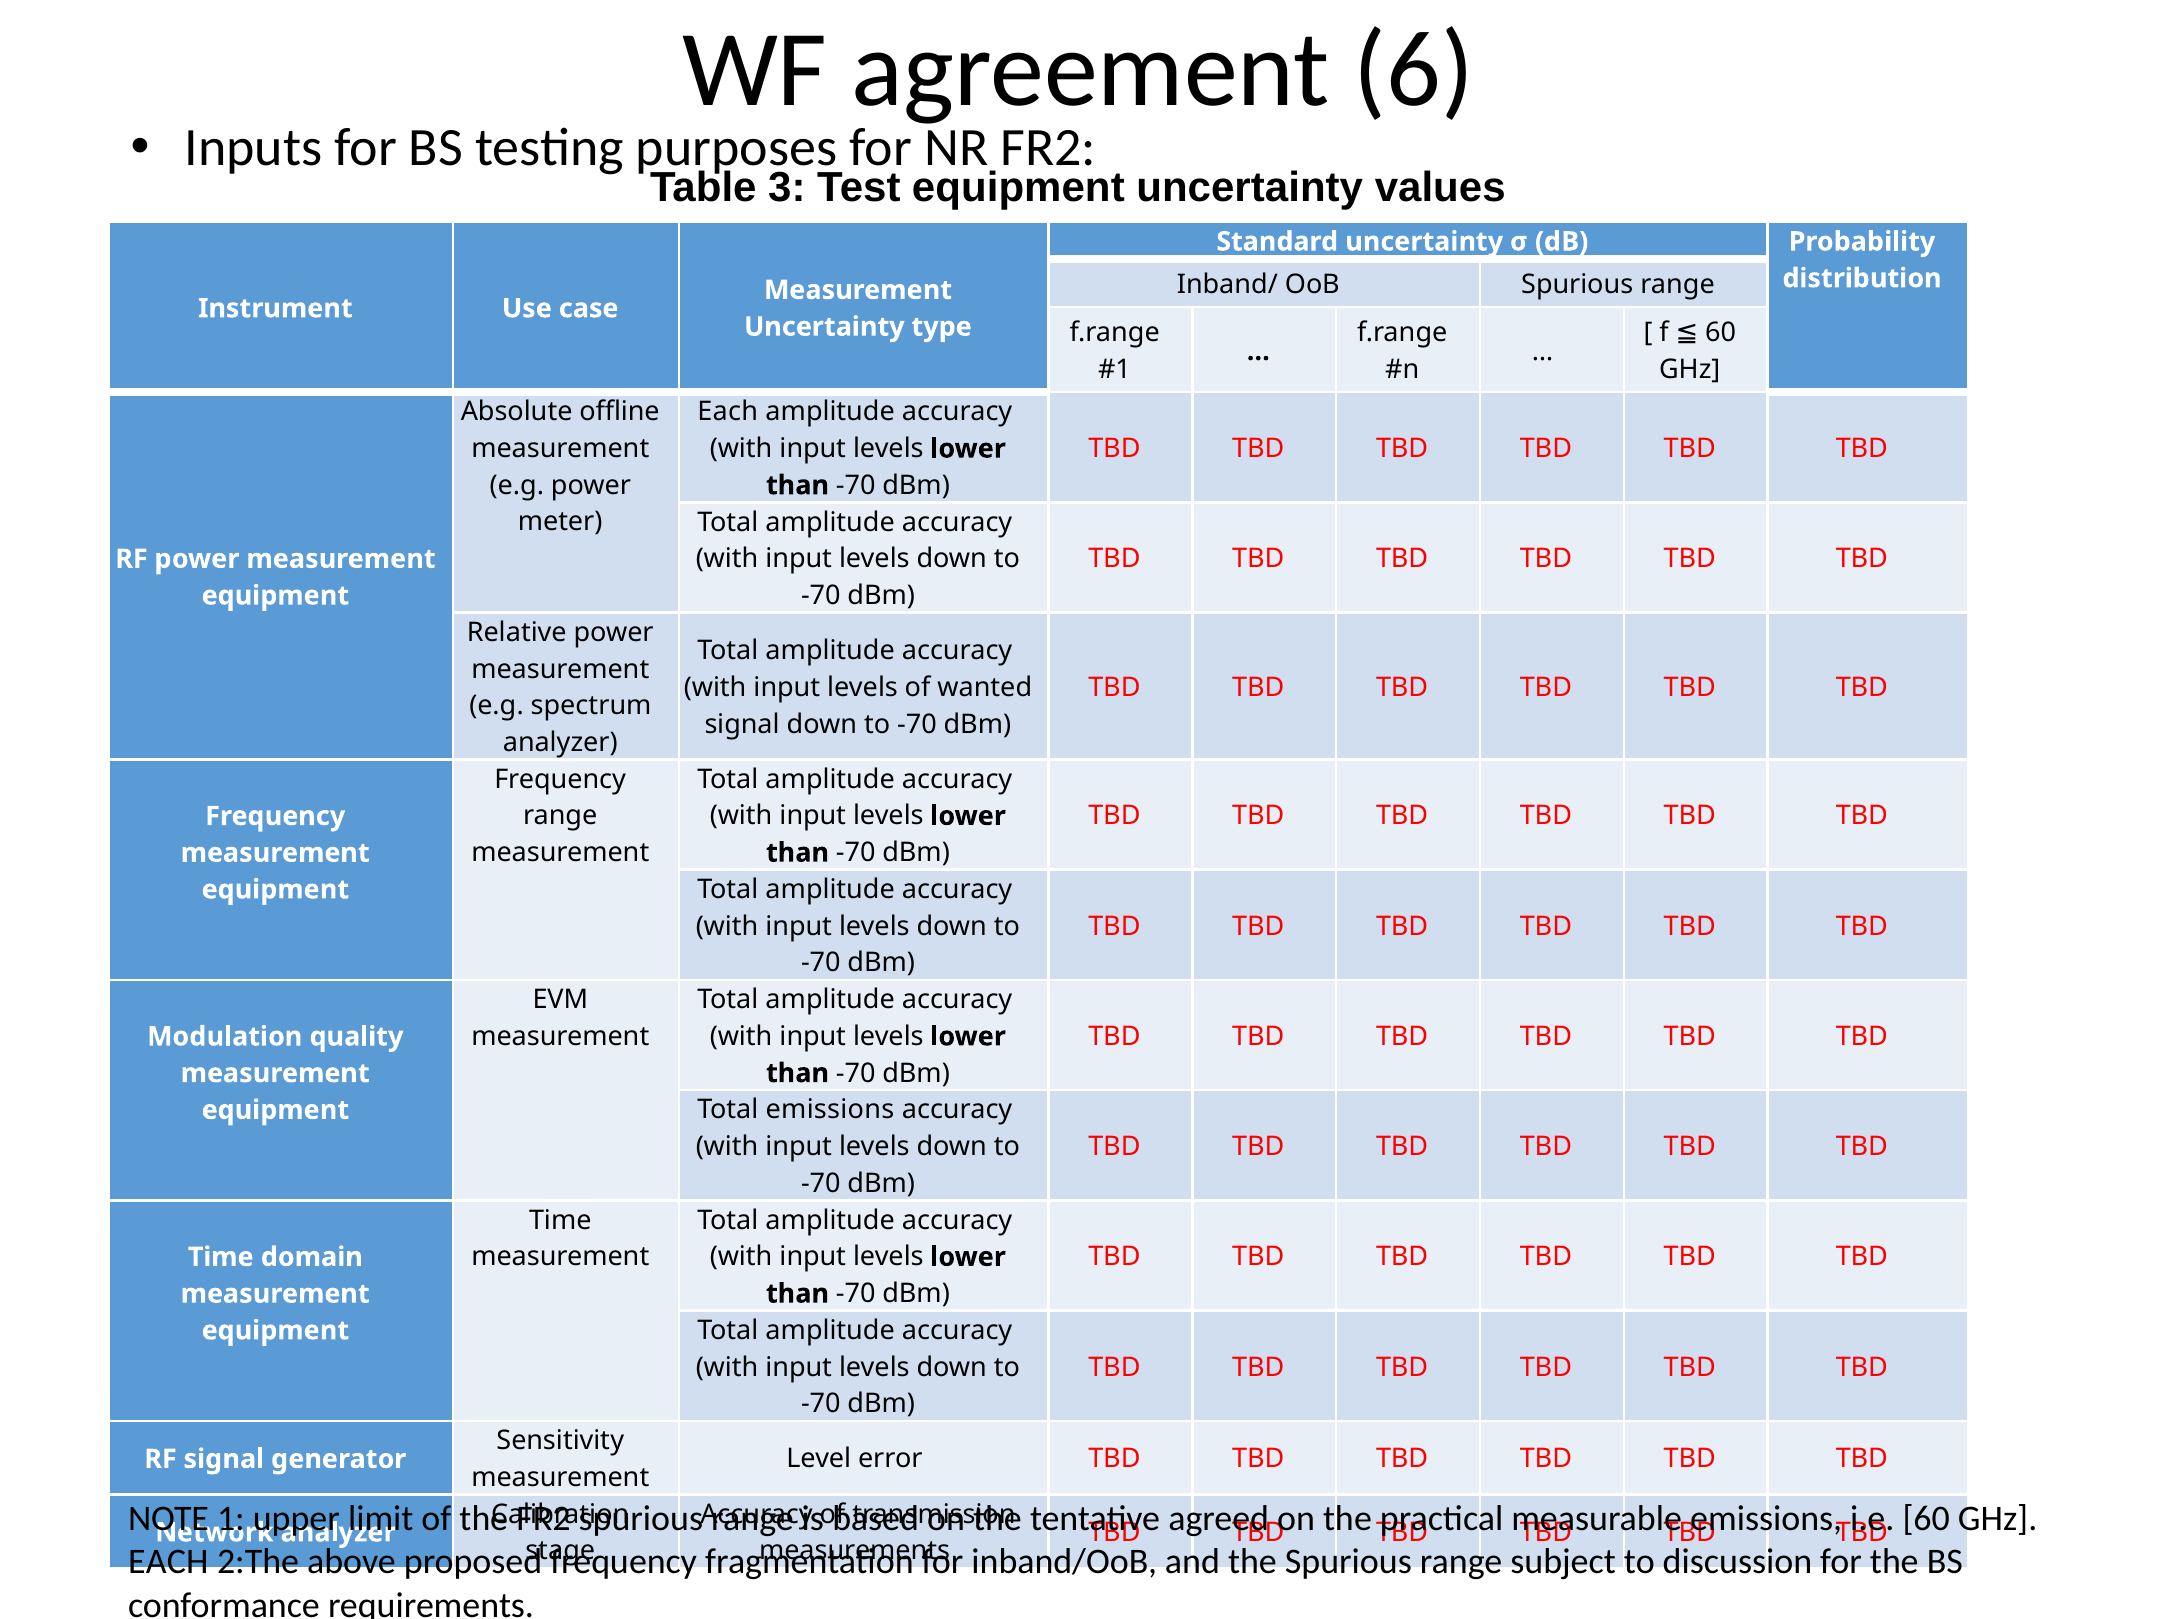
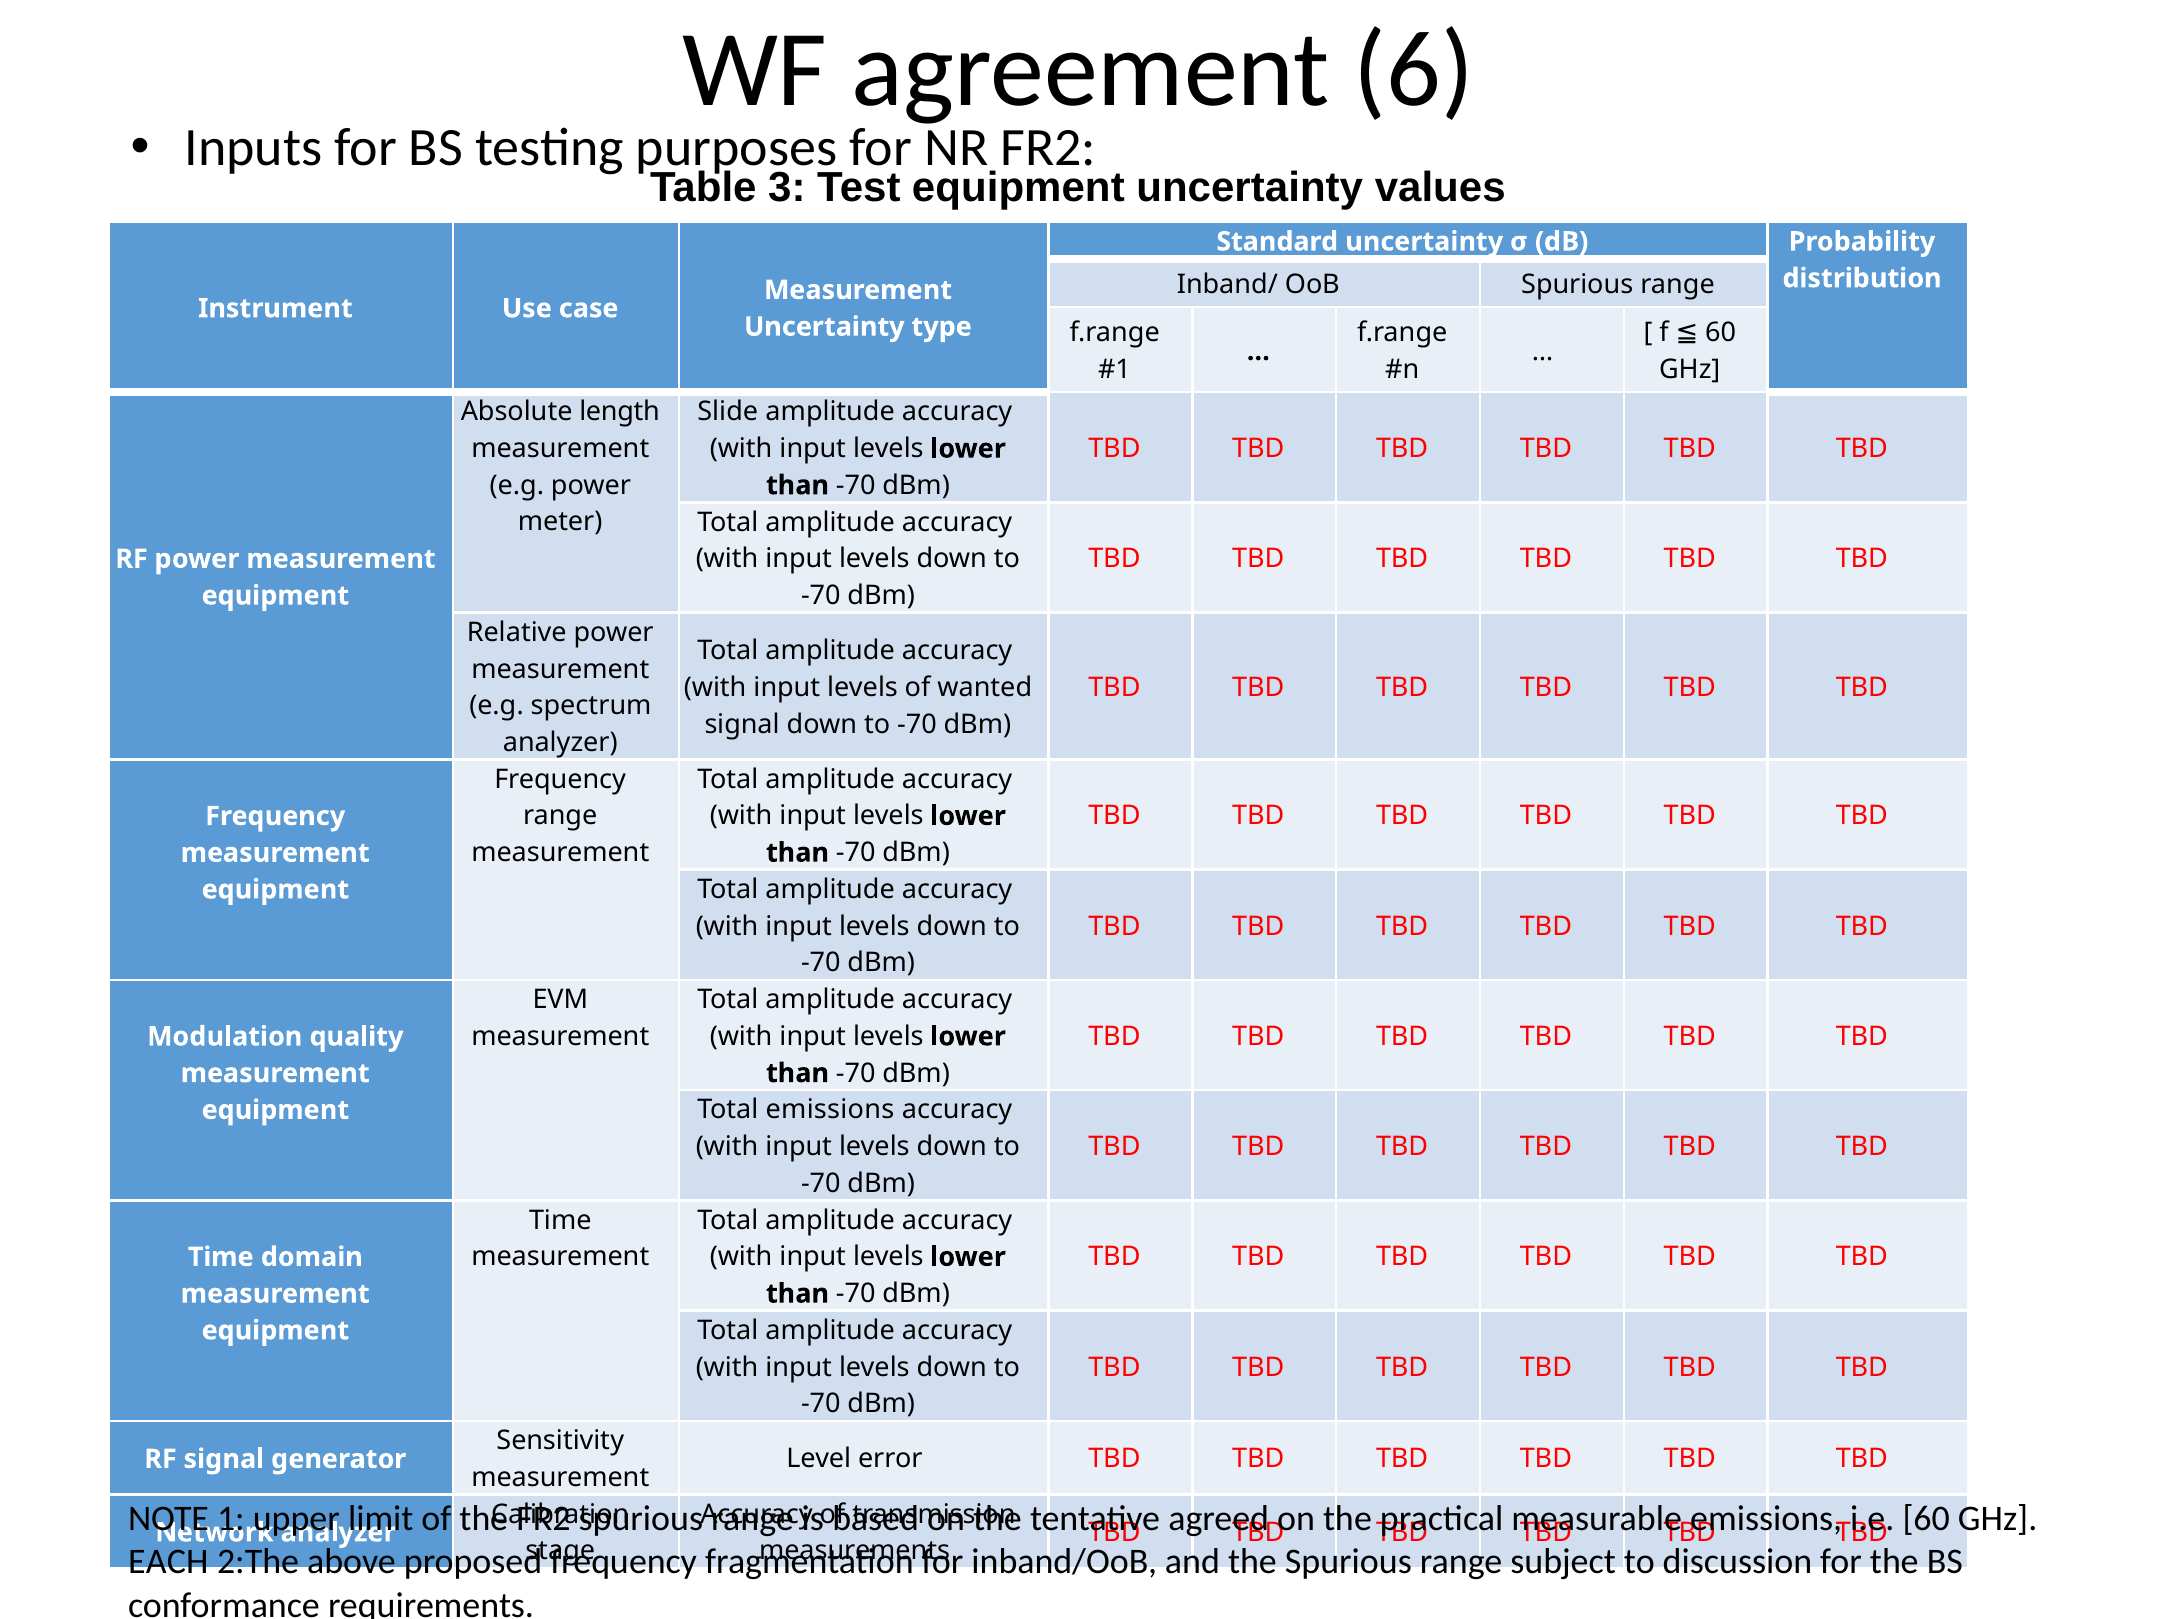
offline: offline -> length
Each at (728, 412): Each -> Slide
